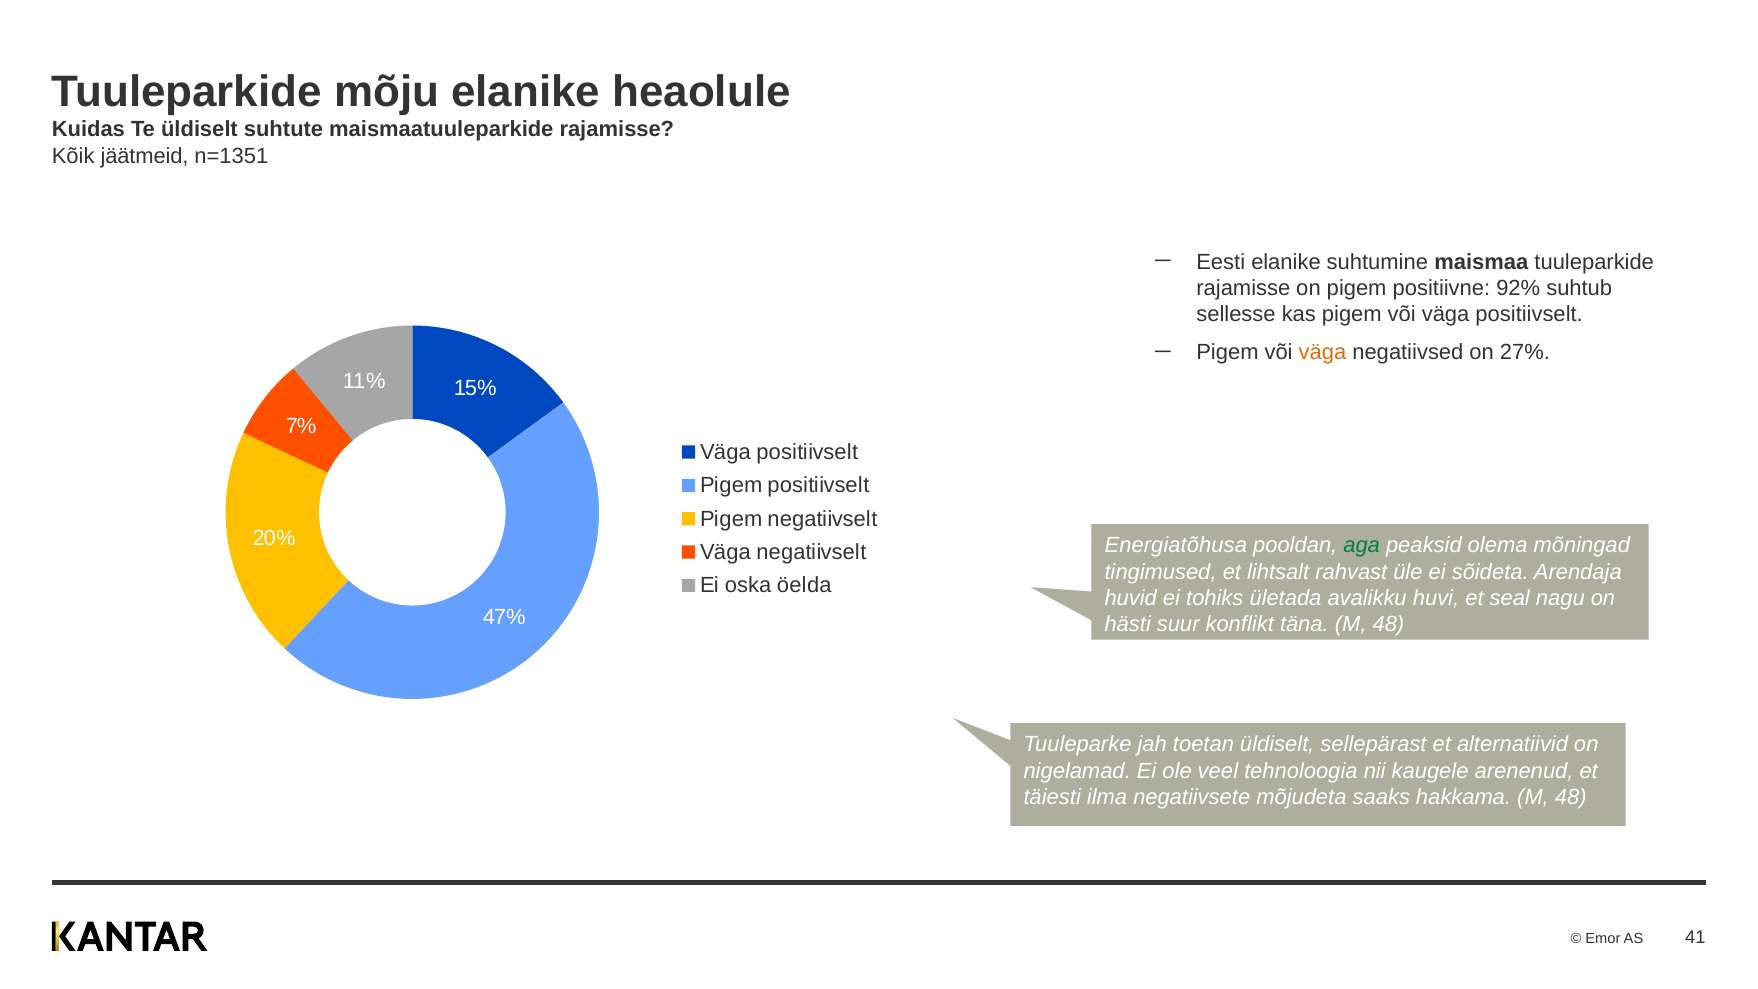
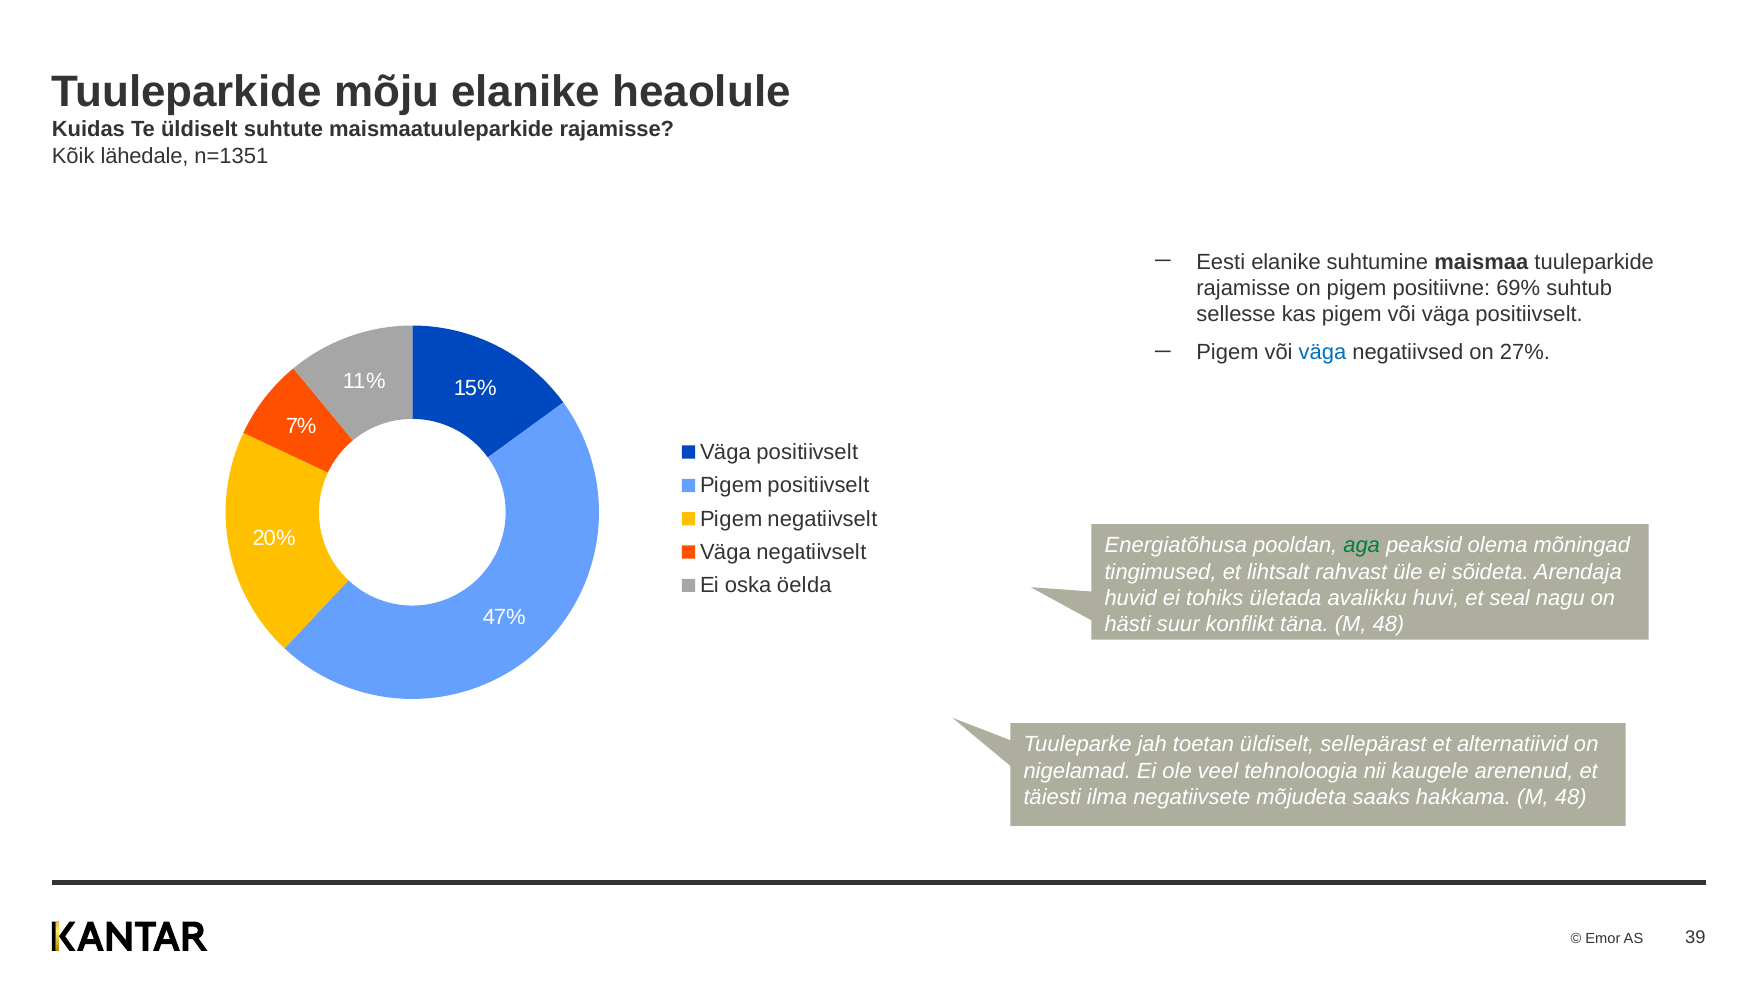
jäätmeid: jäätmeid -> lähedale
92%: 92% -> 69%
väga at (1323, 352) colour: orange -> blue
41: 41 -> 39
